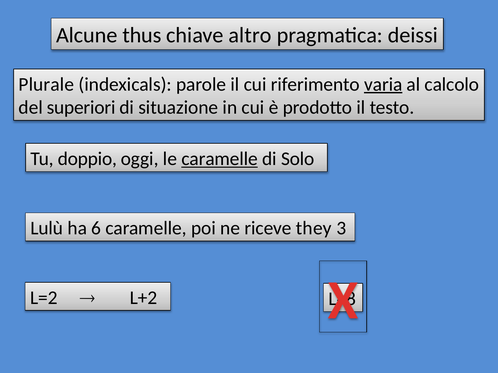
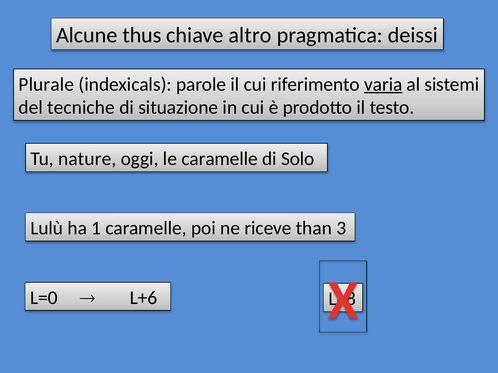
calcolo: calcolo -> sistemi
superiori: superiori -> tecniche
doppio: doppio -> nature
caramelle at (220, 159) underline: present -> none
6: 6 -> 1
they: they -> than
L=2: L=2 -> L=0
L+2: L+2 -> L+6
